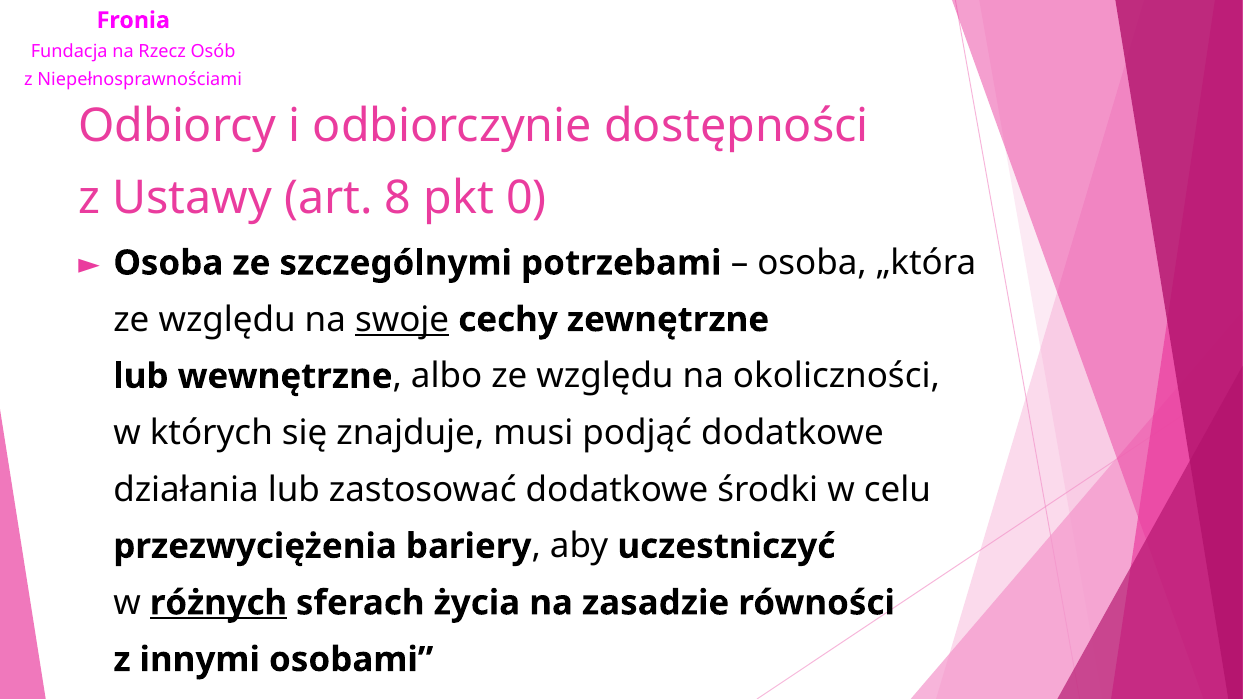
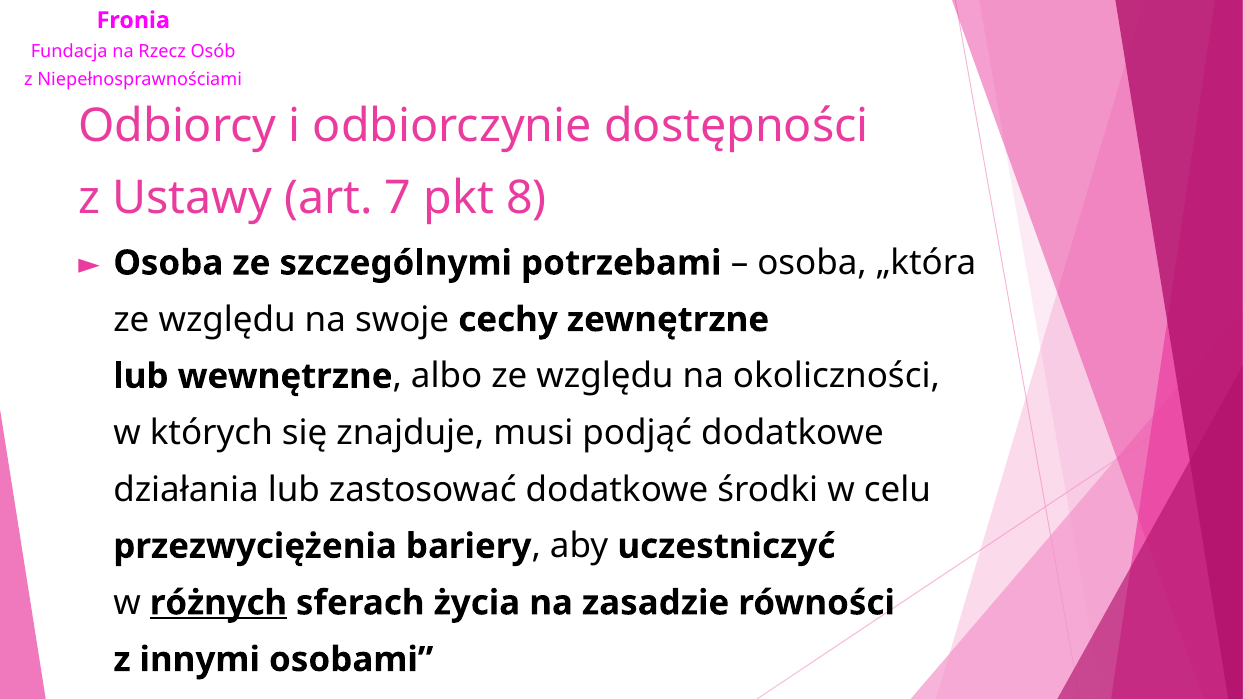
8: 8 -> 7
0: 0 -> 8
swoje underline: present -> none
